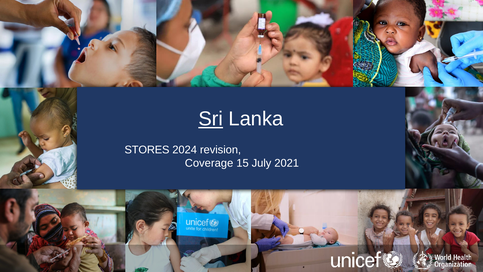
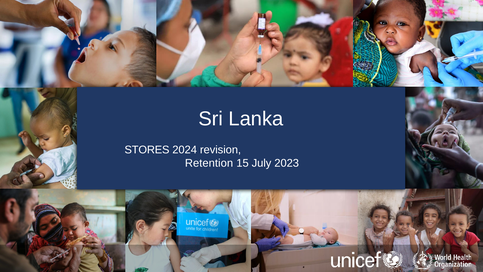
Sri underline: present -> none
Coverage: Coverage -> Retention
2021: 2021 -> 2023
